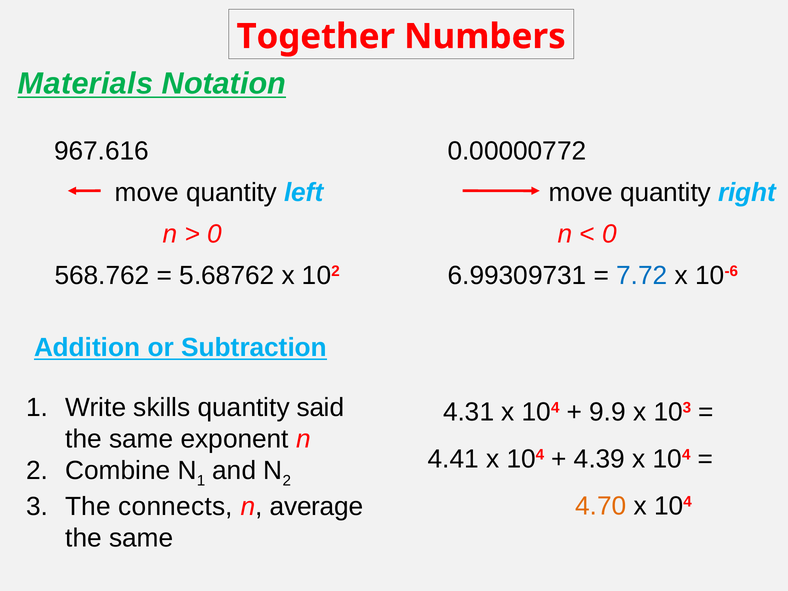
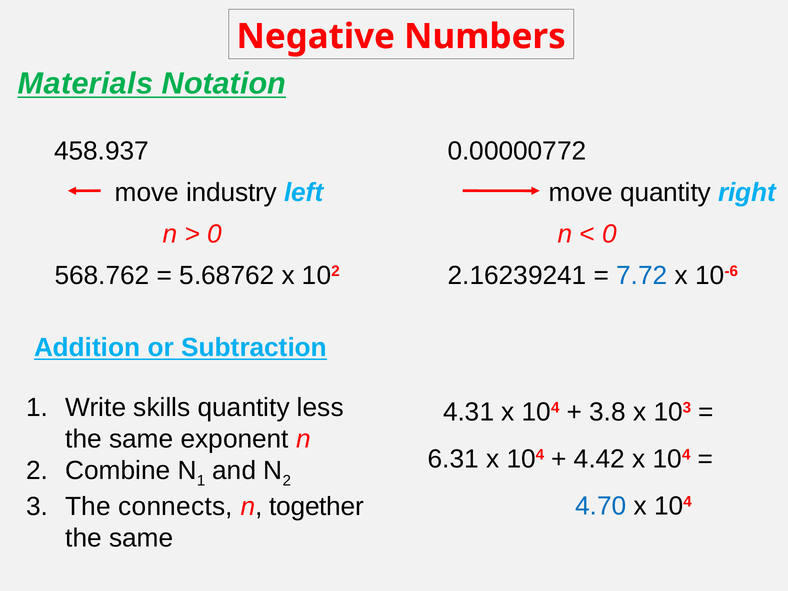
Together: Together -> Negative
967.616: 967.616 -> 458.937
quantity at (232, 192): quantity -> industry
6.99309731: 6.99309731 -> 2.16239241
said: said -> less
9.9: 9.9 -> 3.8
4.41: 4.41 -> 6.31
4.39: 4.39 -> 4.42
4.70 colour: orange -> blue
average: average -> together
